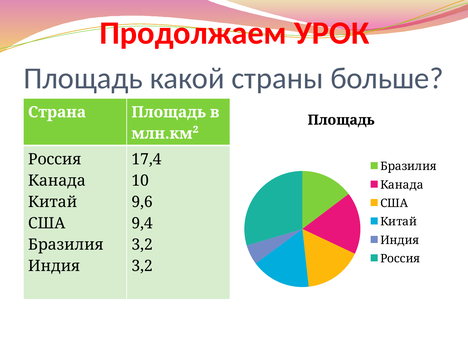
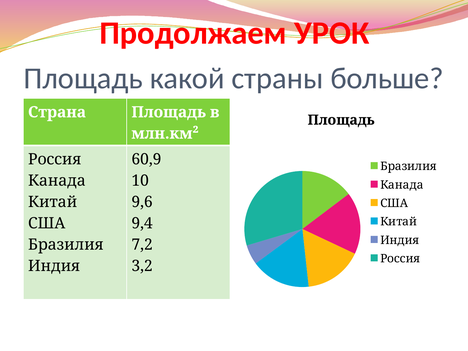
17,4: 17,4 -> 60,9
3,2 at (142, 245): 3,2 -> 7,2
